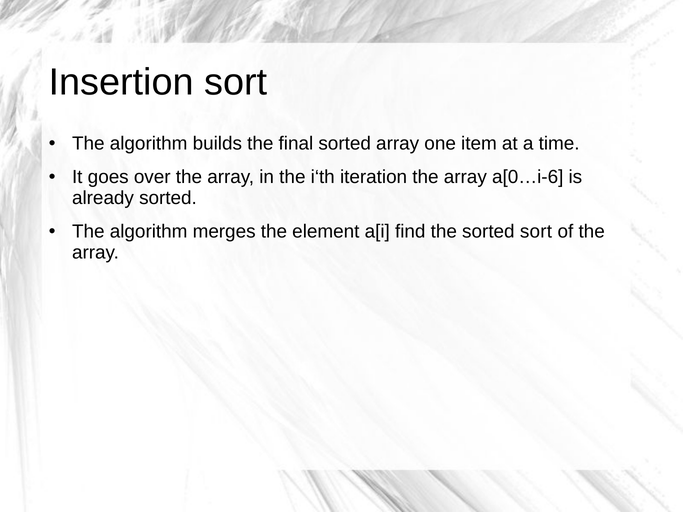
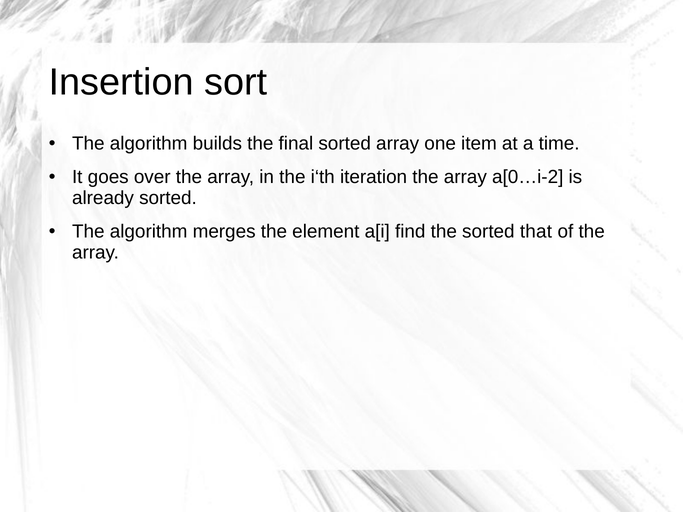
a[0…i-6: a[0…i-6 -> a[0…i-2
sorted sort: sort -> that
